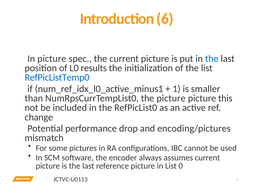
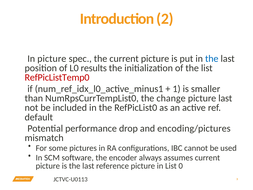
6: 6 -> 2
RefPicListTemp0 colour: blue -> red
the picture: picture -> change
picture this: this -> last
change: change -> default
